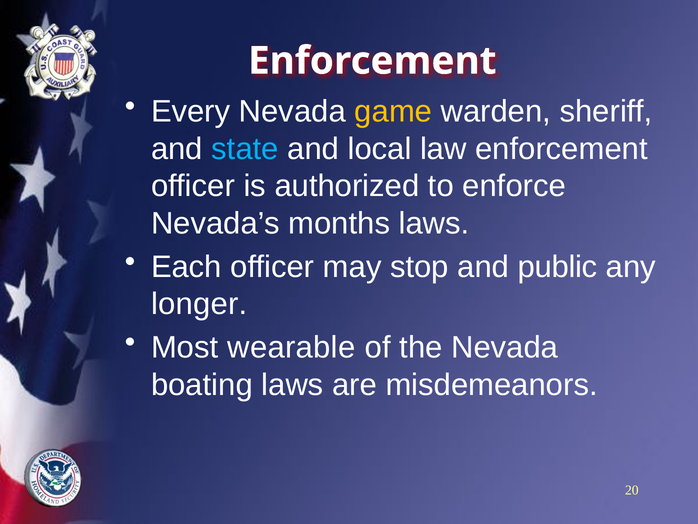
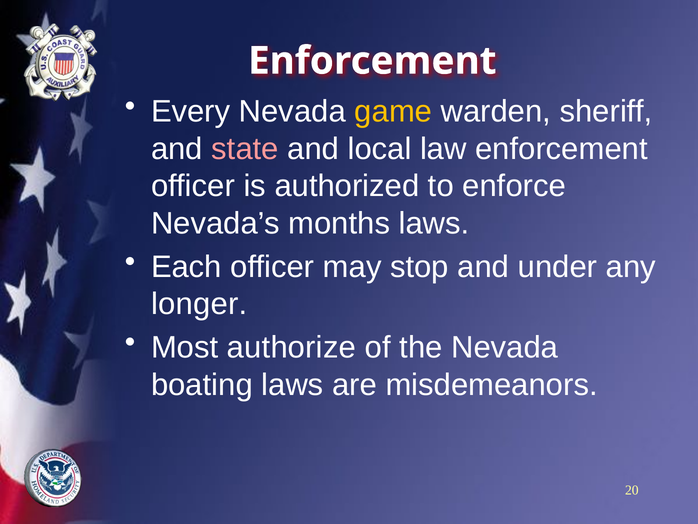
state colour: light blue -> pink
public: public -> under
wearable: wearable -> authorize
